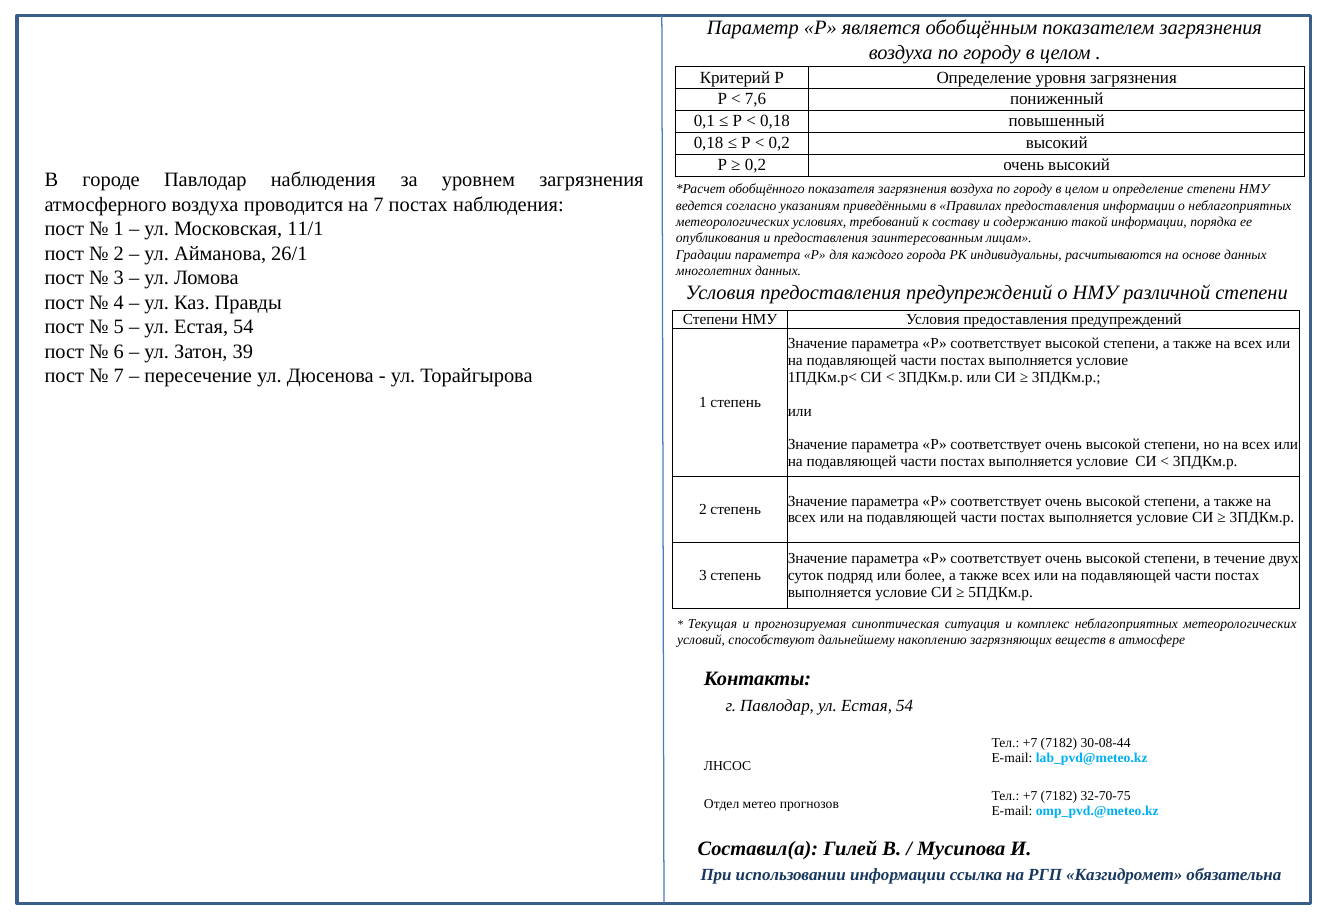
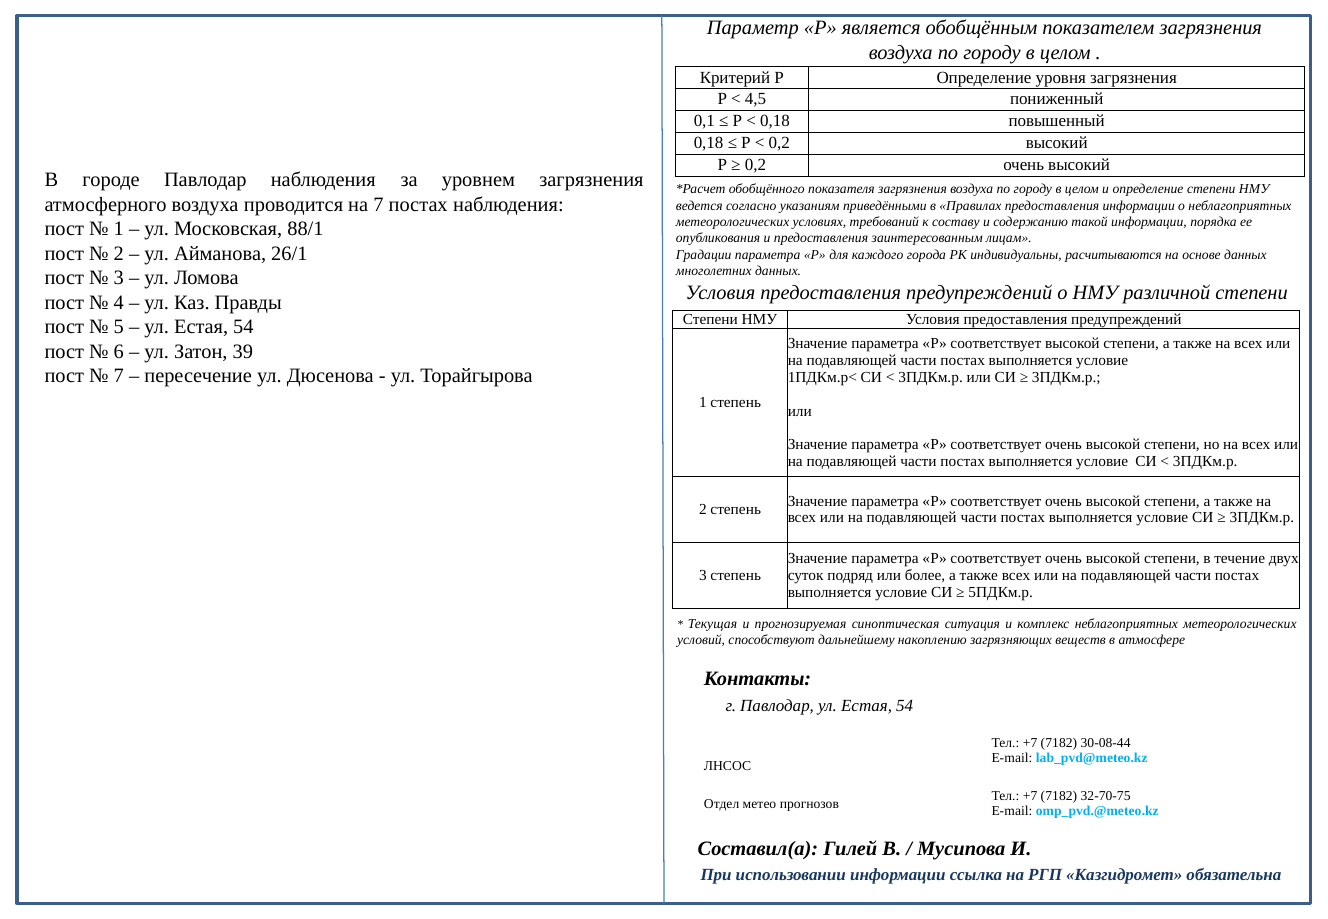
7,6: 7,6 -> 4,5
11/1: 11/1 -> 88/1
